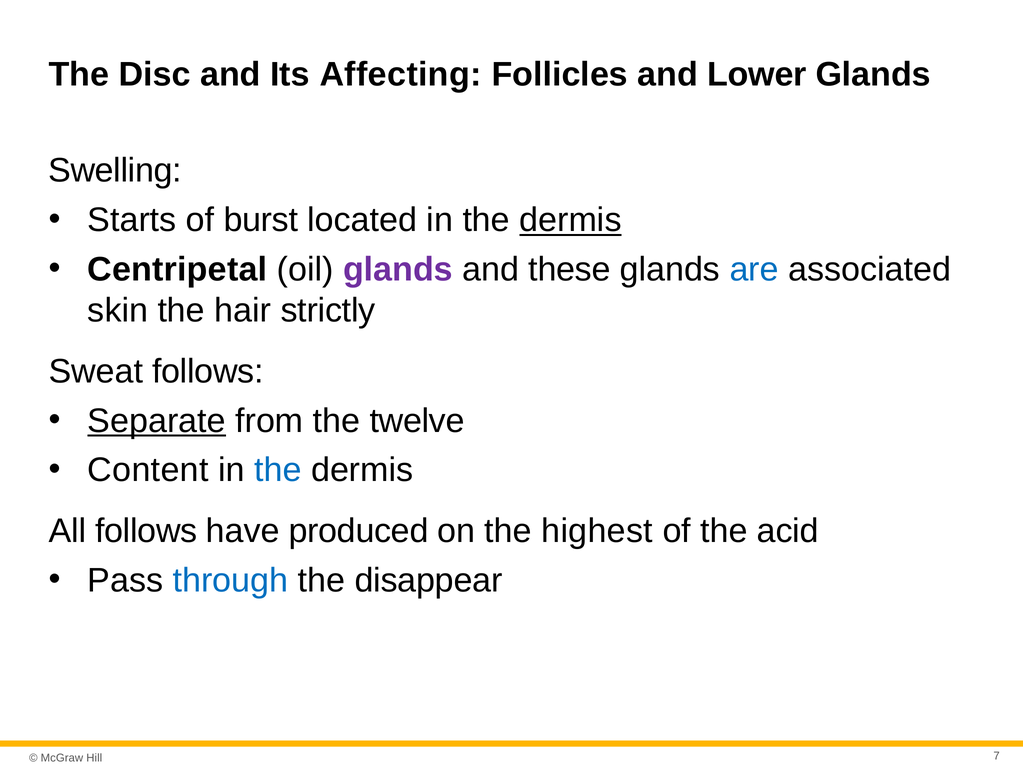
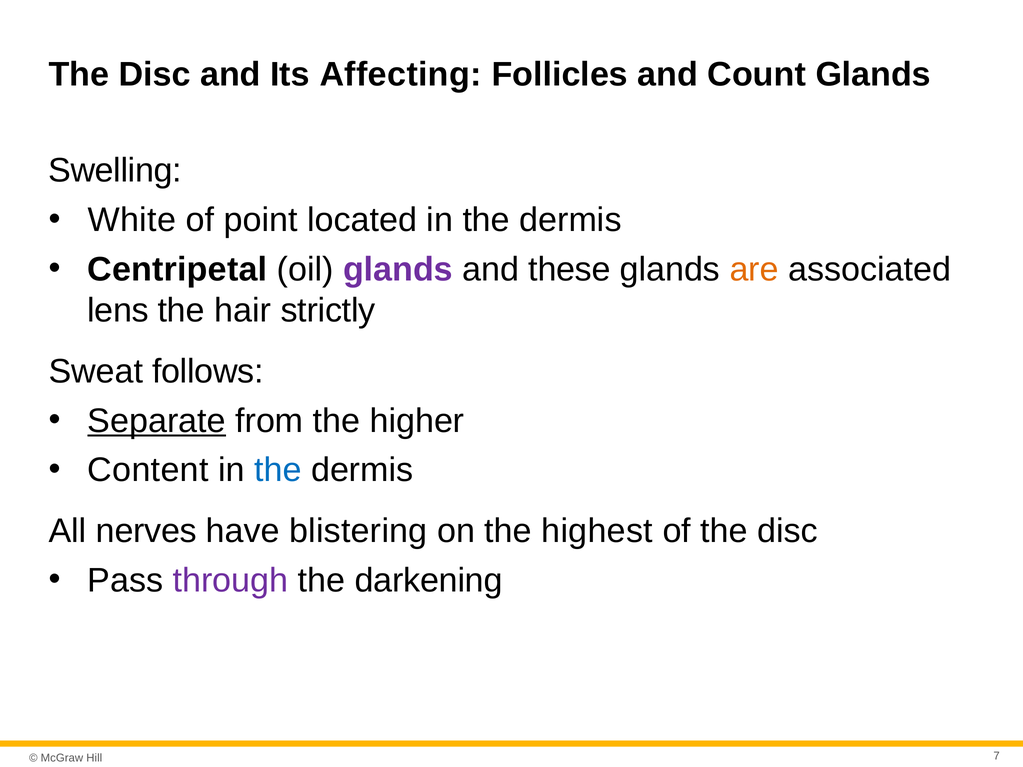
Lower: Lower -> Count
Starts: Starts -> White
burst: burst -> point
dermis at (570, 220) underline: present -> none
are colour: blue -> orange
skin: skin -> lens
twelve: twelve -> higher
All follows: follows -> nerves
produced: produced -> blistering
of the acid: acid -> disc
through colour: blue -> purple
disappear: disappear -> darkening
